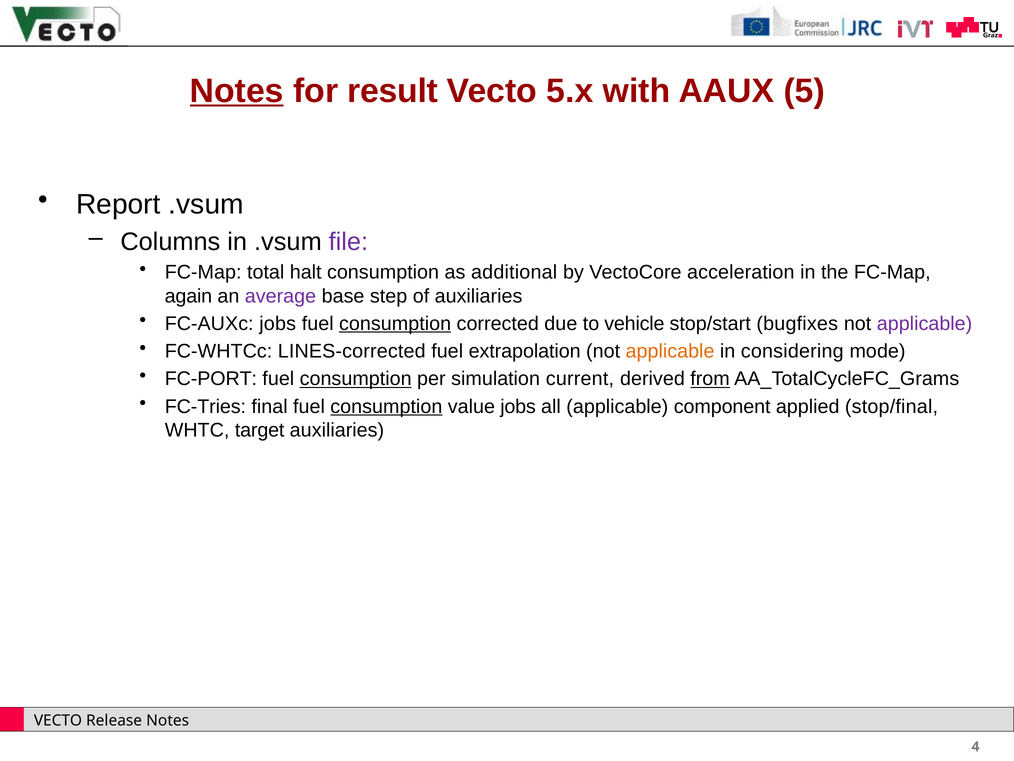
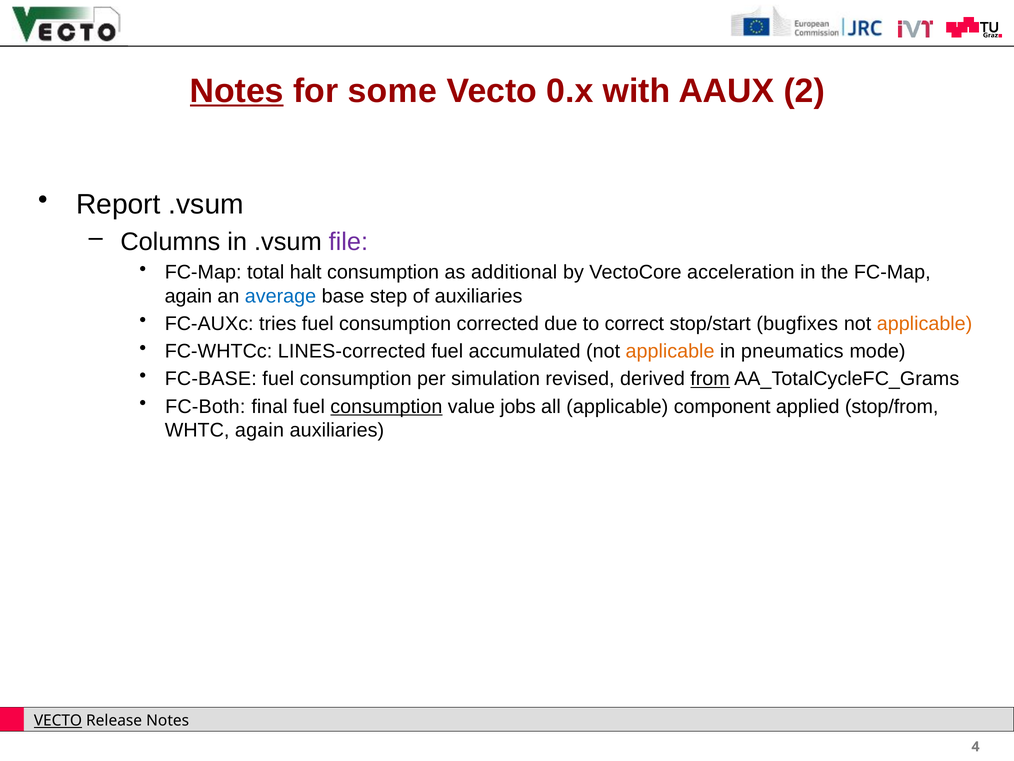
result: result -> some
5.x: 5.x -> 0.x
5: 5 -> 2
average colour: purple -> blue
FC-AUXc jobs: jobs -> tries
consumption at (395, 323) underline: present -> none
vehicle: vehicle -> correct
applicable at (925, 323) colour: purple -> orange
extrapolation: extrapolation -> accumulated
considering: considering -> pneumatics
FC-PORT: FC-PORT -> FC-BASE
consumption at (356, 379) underline: present -> none
current: current -> revised
FC-Tries: FC-Tries -> FC-Both
stop/final: stop/final -> stop/from
WHTC target: target -> again
VECTO at (58, 720) underline: none -> present
